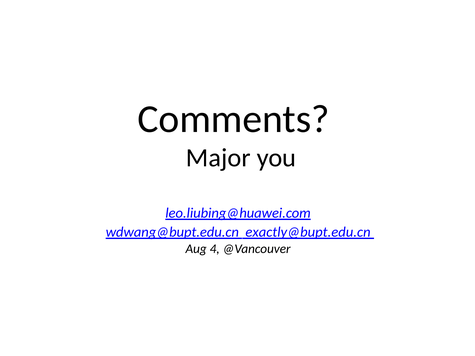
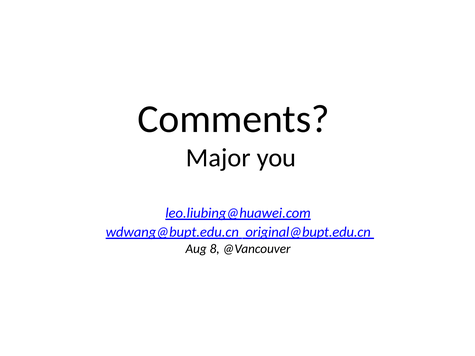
exactly@bupt.edu.cn: exactly@bupt.edu.cn -> original@bupt.edu.cn
4: 4 -> 8
